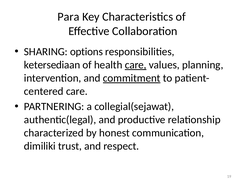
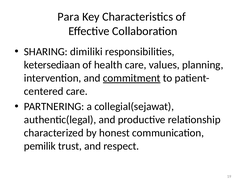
options: options -> dimiliki
care at (136, 65) underline: present -> none
dimiliki: dimiliki -> pemilik
